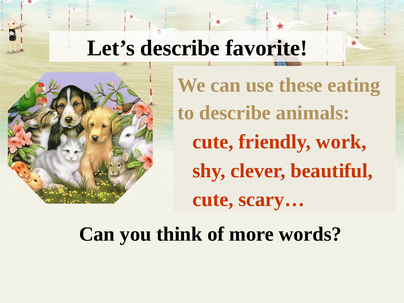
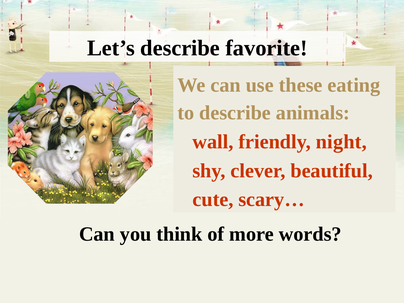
cute at (213, 142): cute -> wall
work: work -> night
